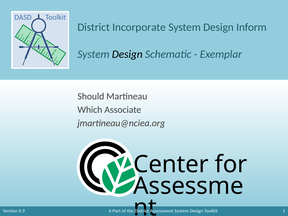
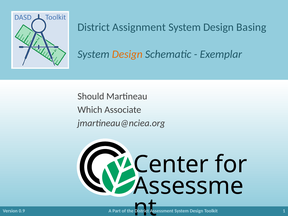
Incorporate: Incorporate -> Assignment
Inform: Inform -> Basing
Design at (127, 54) colour: black -> orange
